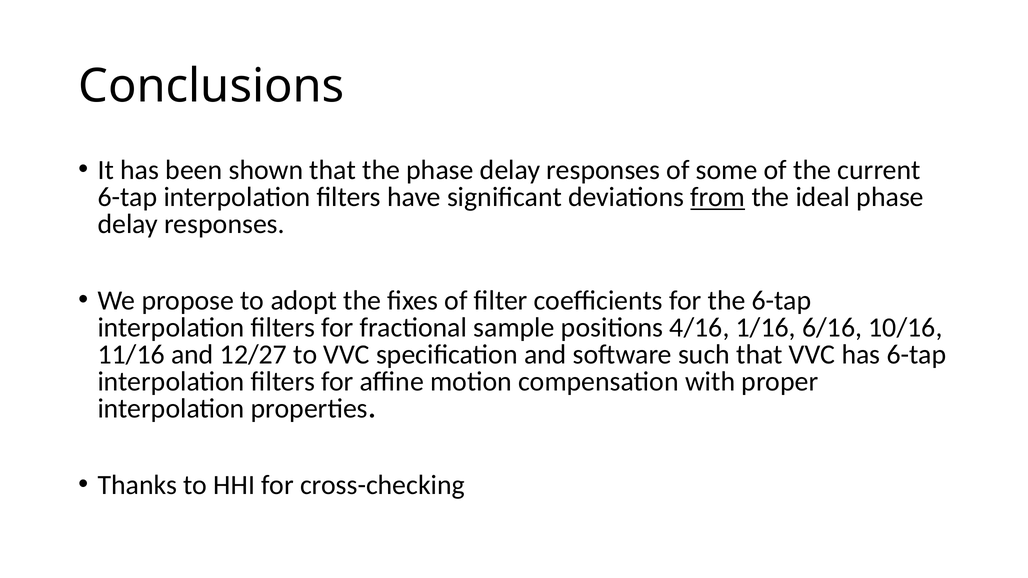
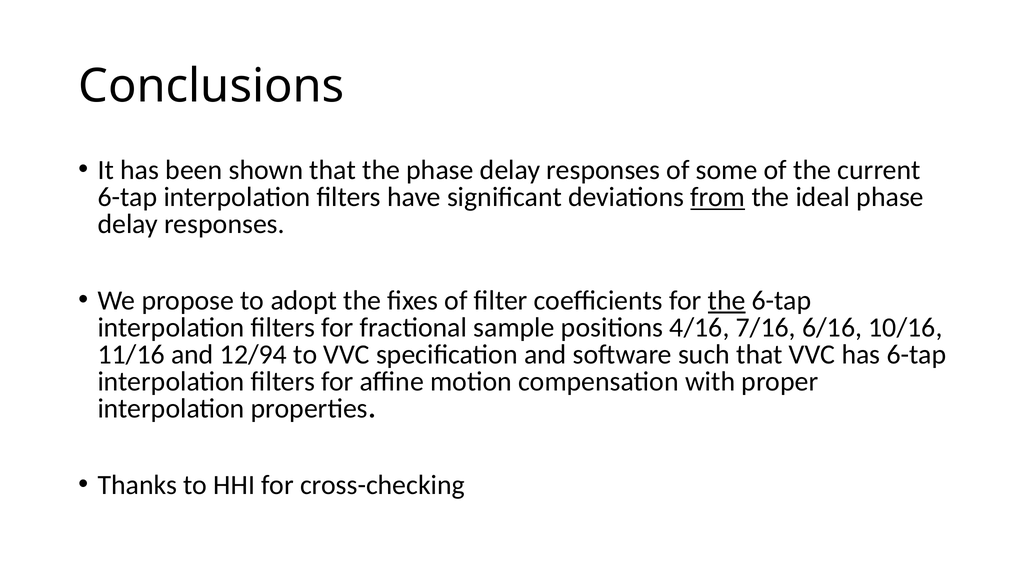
the at (727, 301) underline: none -> present
1/16: 1/16 -> 7/16
12/27: 12/27 -> 12/94
